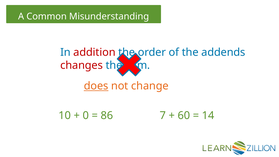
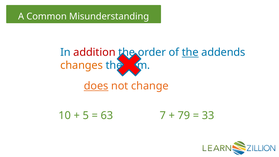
the at (190, 52) underline: none -> present
changes colour: red -> orange
0: 0 -> 5
86: 86 -> 63
60: 60 -> 79
14: 14 -> 33
